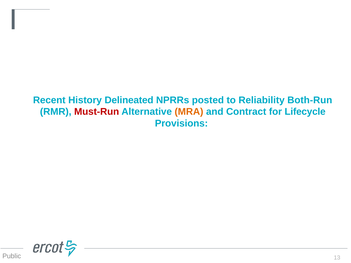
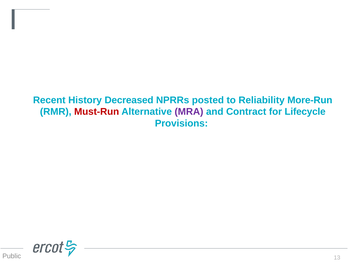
Delineated: Delineated -> Decreased
Both-Run: Both-Run -> More-Run
MRA colour: orange -> purple
